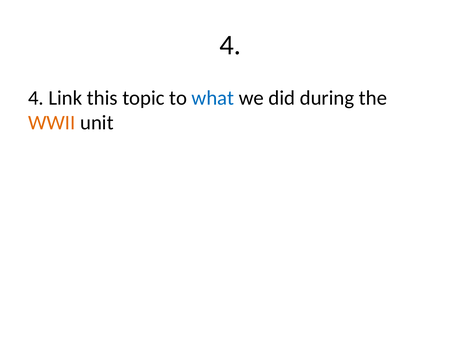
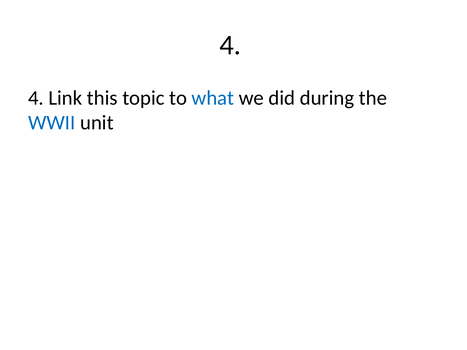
WWII colour: orange -> blue
